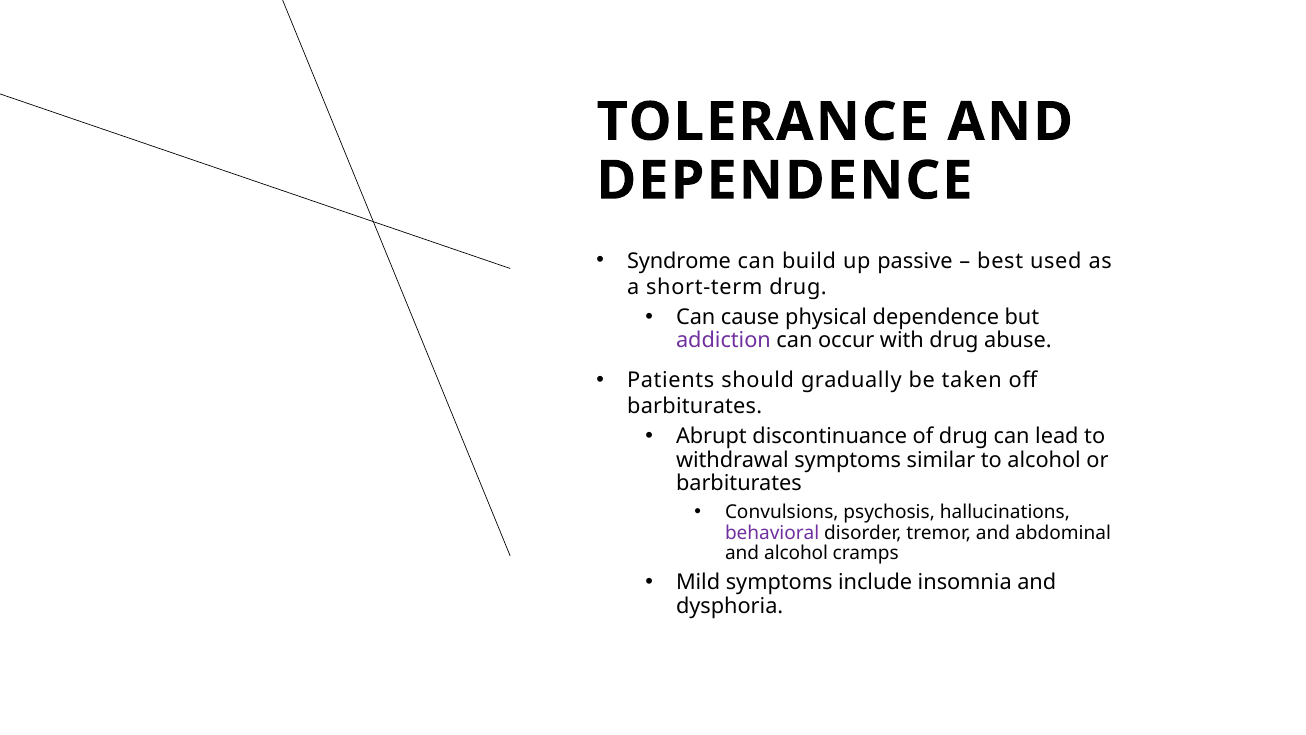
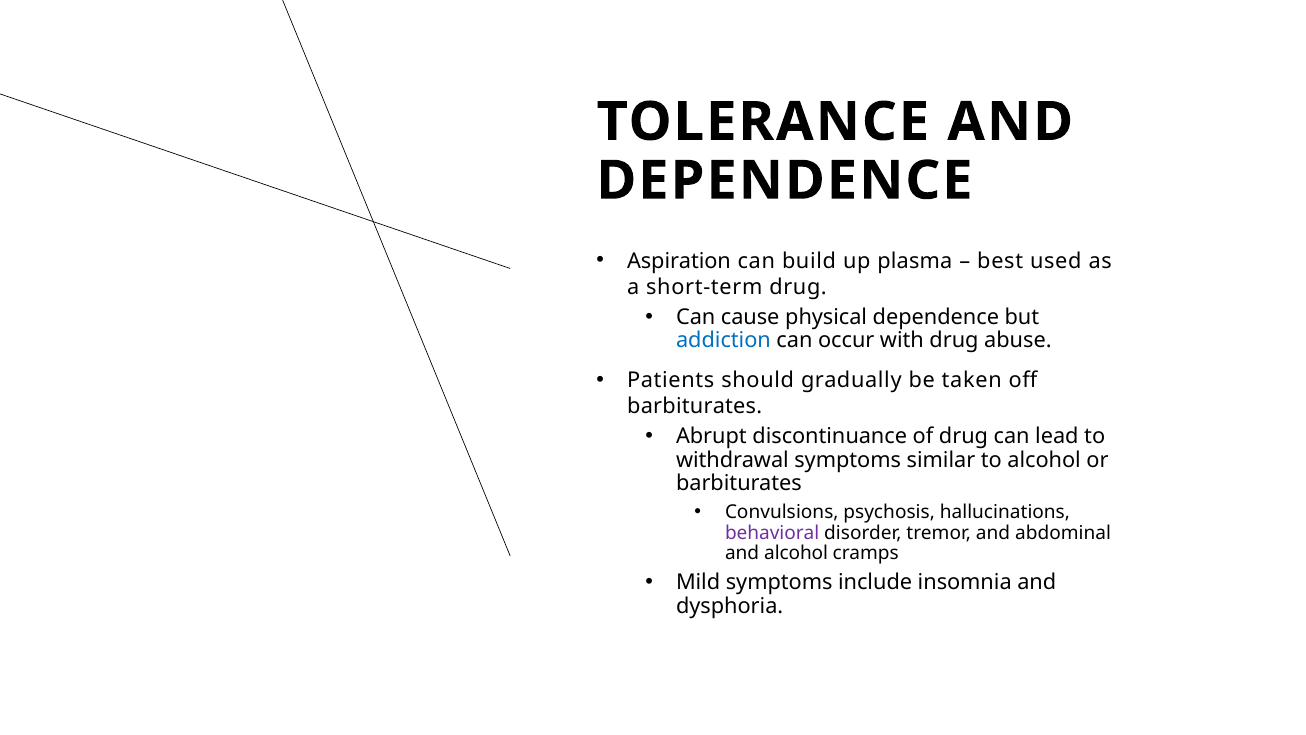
Syndrome: Syndrome -> Aspiration
passive: passive -> plasma
addiction colour: purple -> blue
